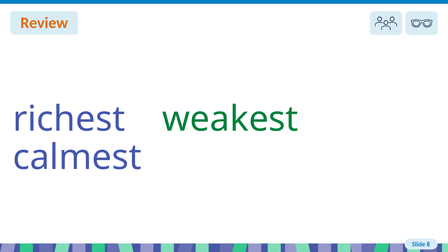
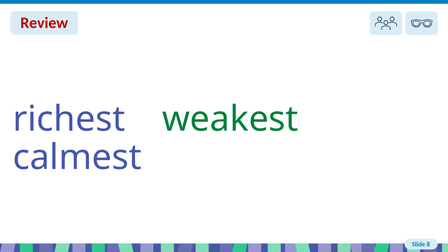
Review colour: orange -> red
